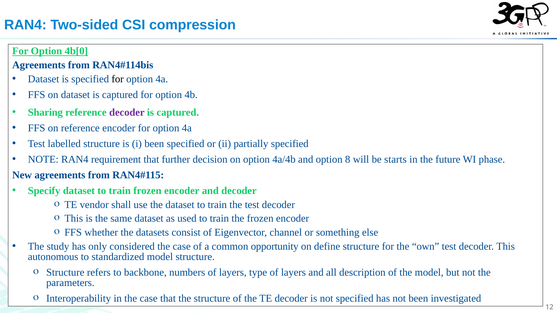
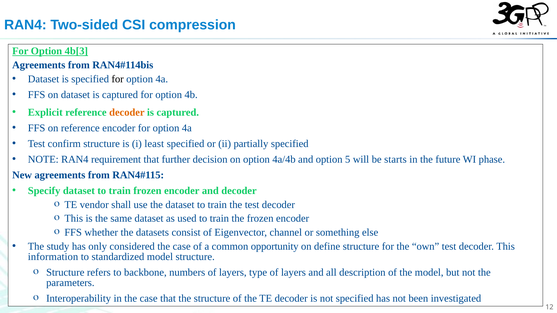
4b[0: 4b[0 -> 4b[3
Sharing: Sharing -> Explicit
decoder at (127, 113) colour: purple -> orange
labelled: labelled -> confirm
i been: been -> least
8: 8 -> 5
autonomous: autonomous -> information
